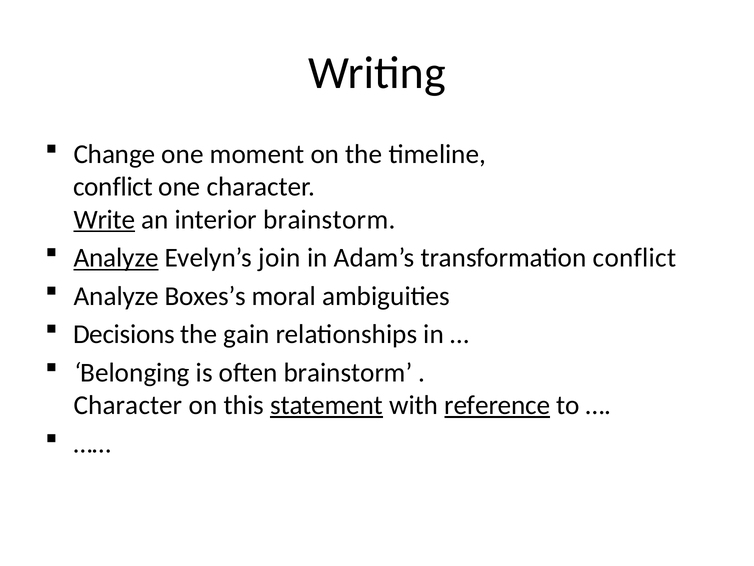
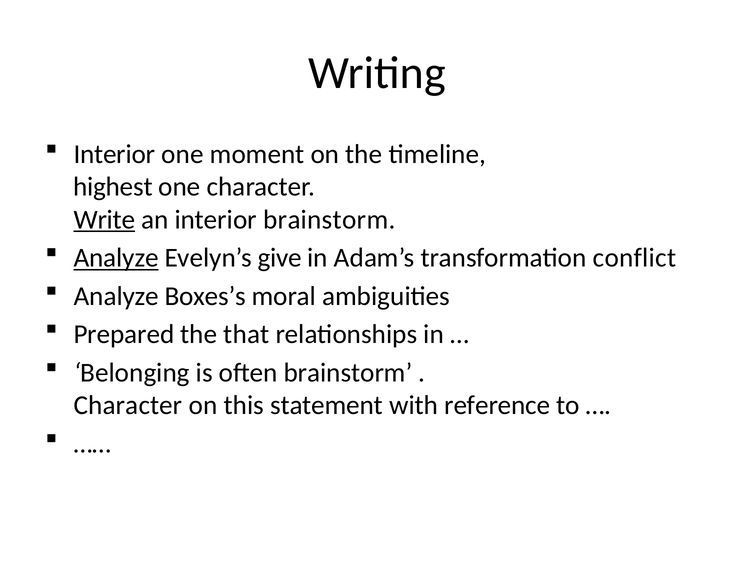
Change at (114, 154): Change -> Interior
conflict at (113, 187): conflict -> highest
join: join -> give
Decisions: Decisions -> Prepared
gain: gain -> that
statement underline: present -> none
reference underline: present -> none
